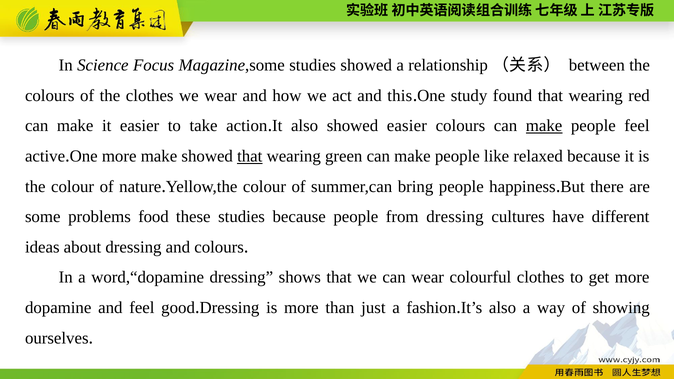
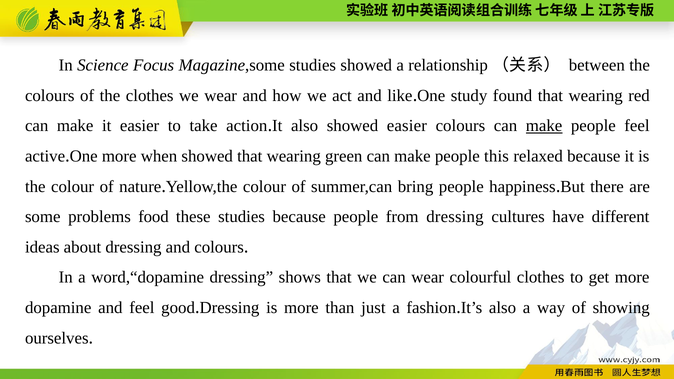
this: this -> like
more make: make -> when
that at (250, 156) underline: present -> none
like: like -> this
